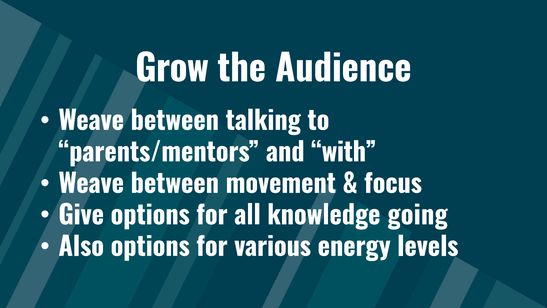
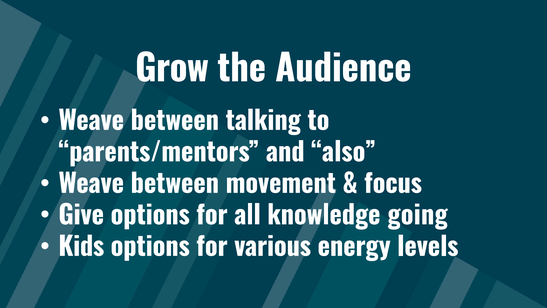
with: with -> also
Also: Also -> Kids
